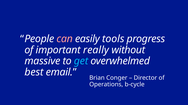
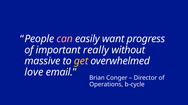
tools: tools -> want
get colour: light blue -> yellow
best: best -> love
